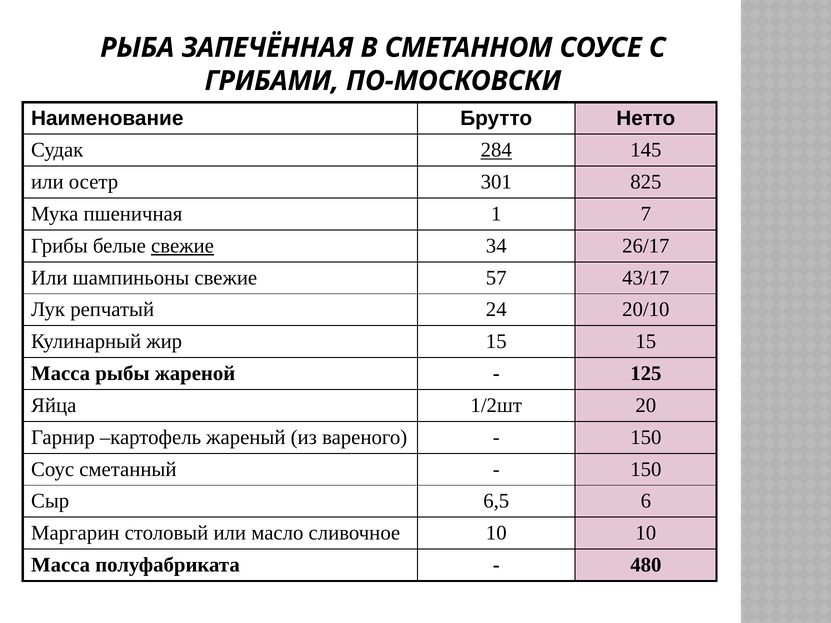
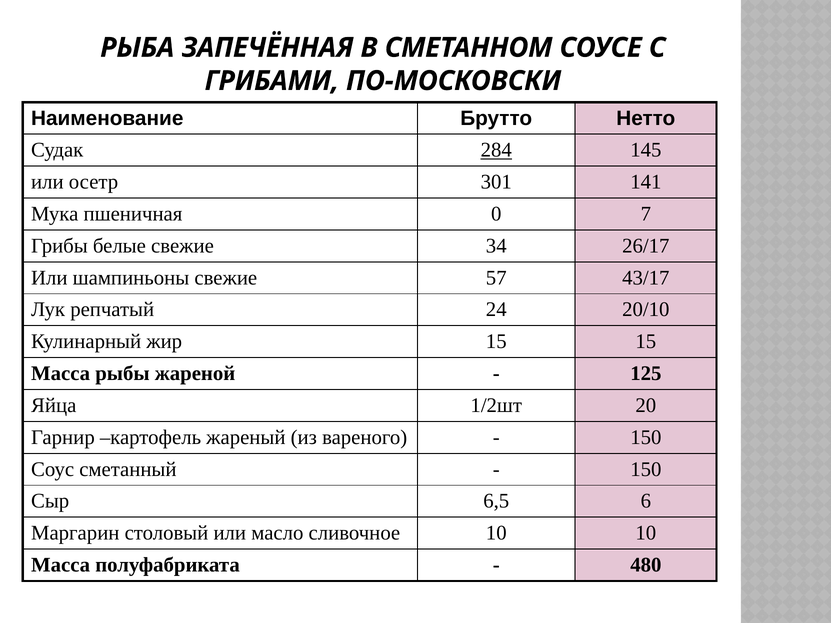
825: 825 -> 141
1: 1 -> 0
свежие at (182, 246) underline: present -> none
